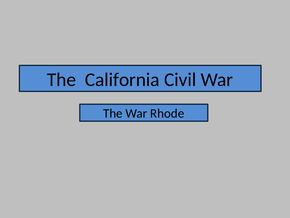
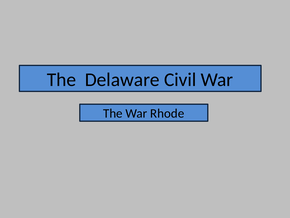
California: California -> Delaware
